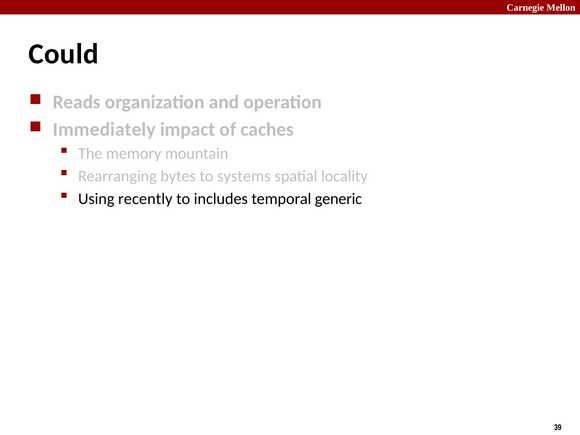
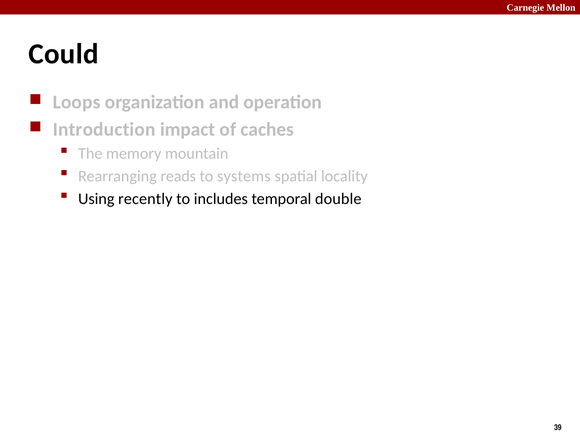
Reads: Reads -> Loops
Immediately: Immediately -> Introduction
bytes: bytes -> reads
generic: generic -> double
